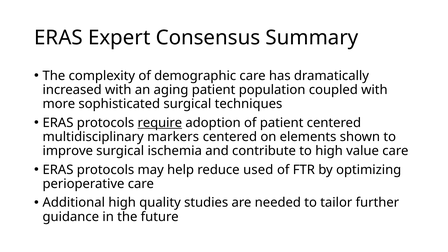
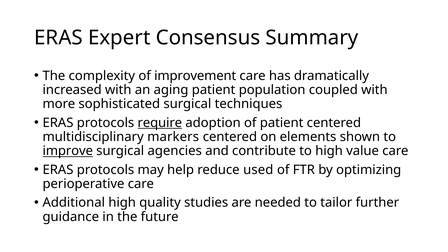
demographic: demographic -> improvement
improve underline: none -> present
ischemia: ischemia -> agencies
